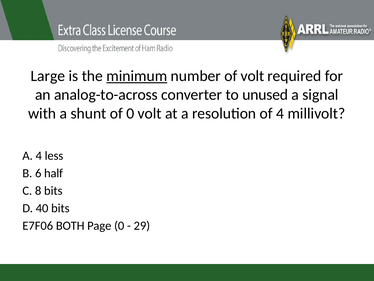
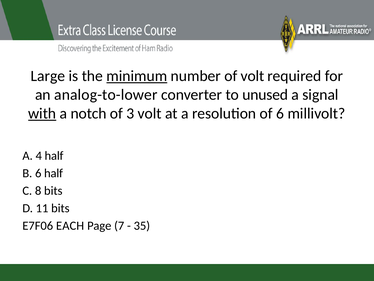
analog-to-across: analog-to-across -> analog-to-lower
with underline: none -> present
shunt: shunt -> notch
of 0: 0 -> 3
of 4: 4 -> 6
4 less: less -> half
40: 40 -> 11
BOTH: BOTH -> EACH
Page 0: 0 -> 7
29: 29 -> 35
